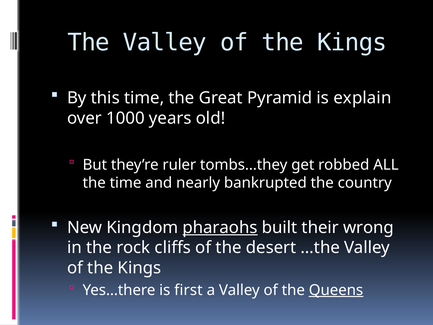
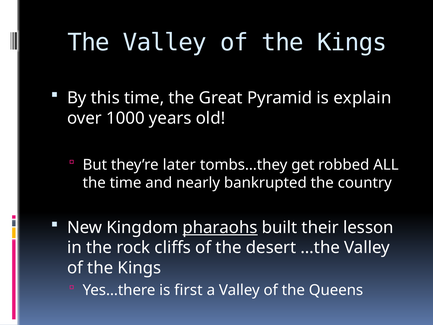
ruler: ruler -> later
wrong: wrong -> lesson
Queens underline: present -> none
